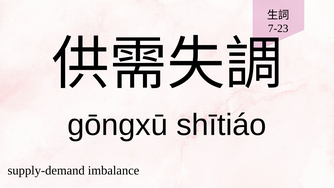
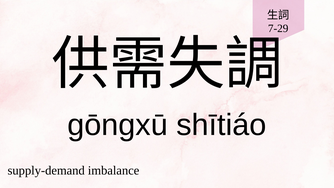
7-23: 7-23 -> 7-29
